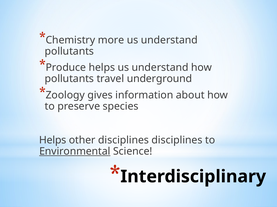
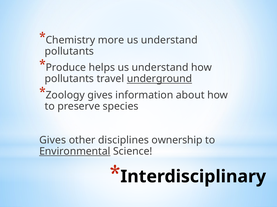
underground underline: none -> present
Helps at (53, 141): Helps -> Gives
disciplines disciplines: disciplines -> ownership
